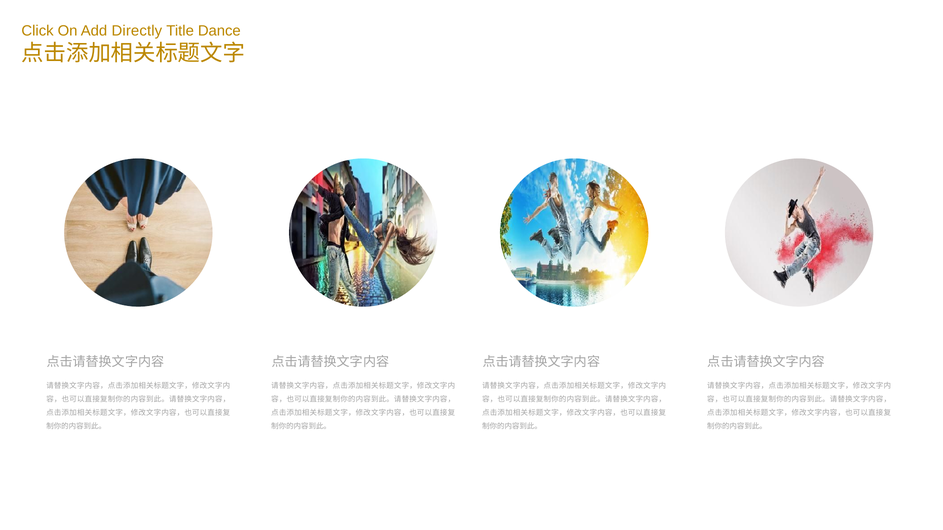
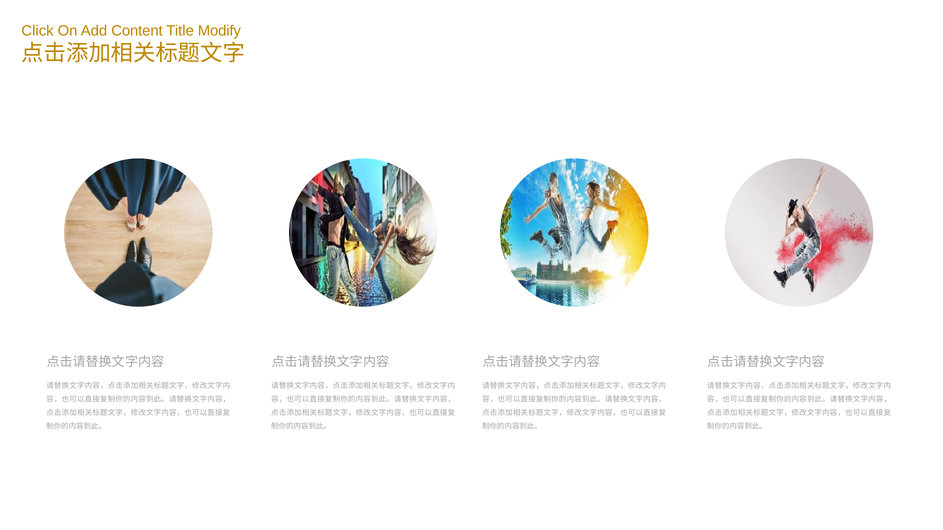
Directly: Directly -> Content
Dance: Dance -> Modify
